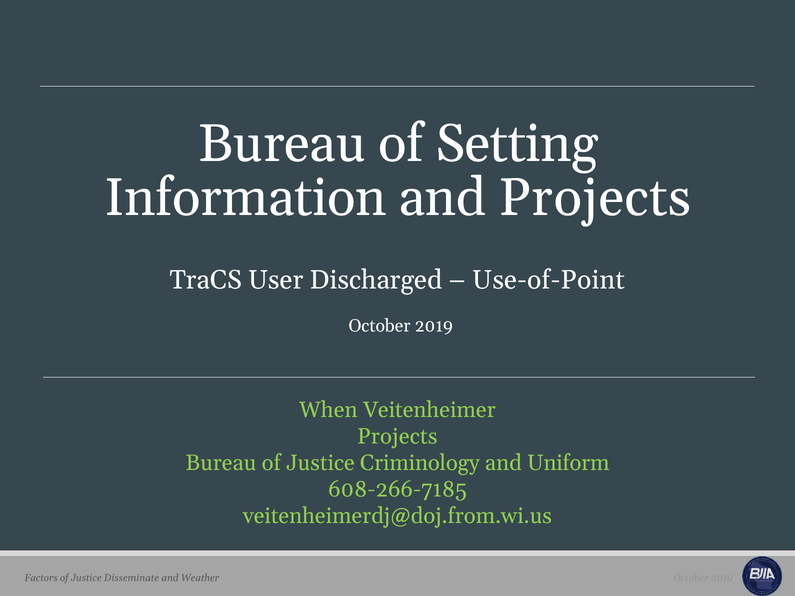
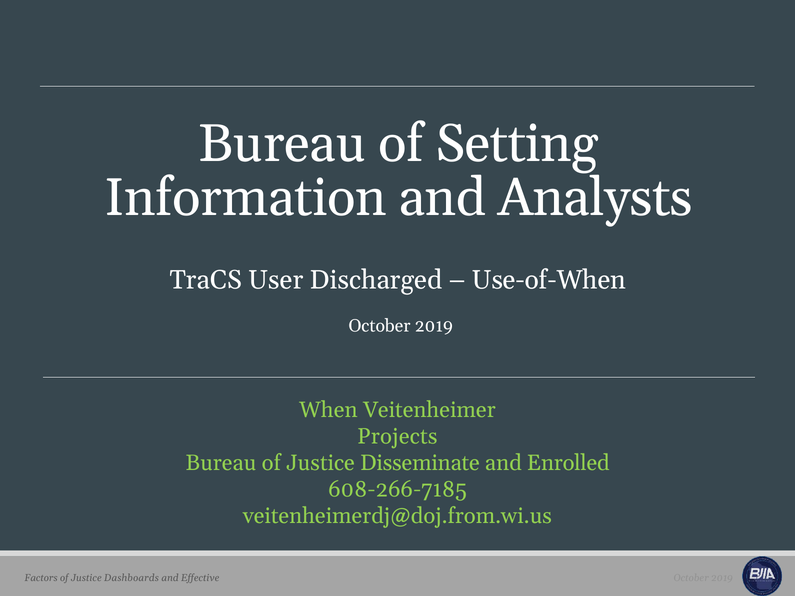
and Projects: Projects -> Analysts
Use-of-Point: Use-of-Point -> Use-of-When
Criminology: Criminology -> Disseminate
Uniform: Uniform -> Enrolled
Disseminate: Disseminate -> Dashboards
Weather: Weather -> Effective
